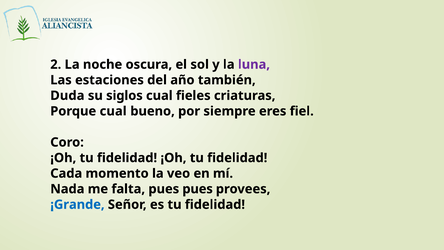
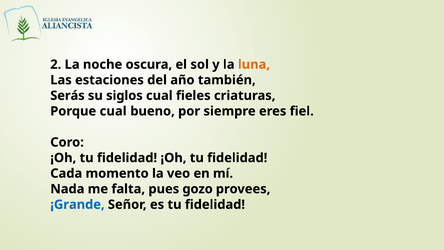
luna colour: purple -> orange
Duda: Duda -> Serás
pues pues: pues -> gozo
